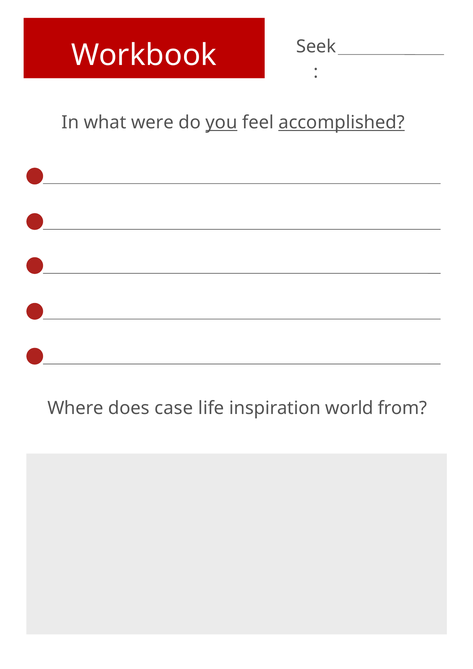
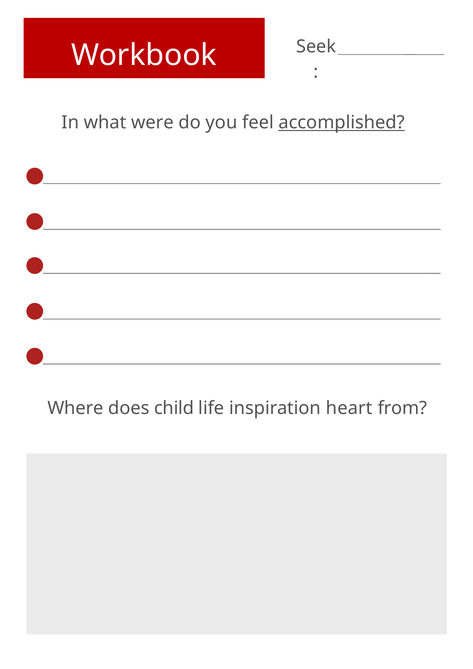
you underline: present -> none
case: case -> child
world: world -> heart
